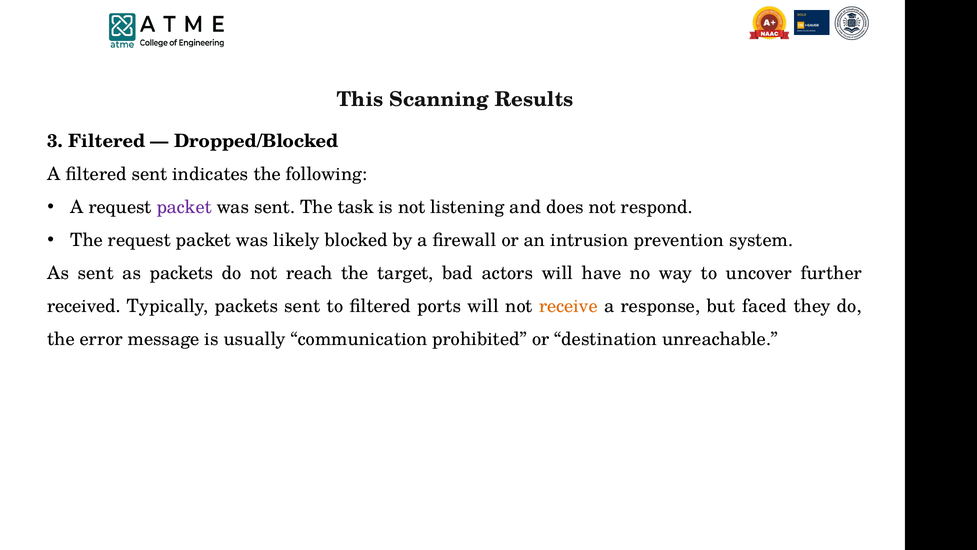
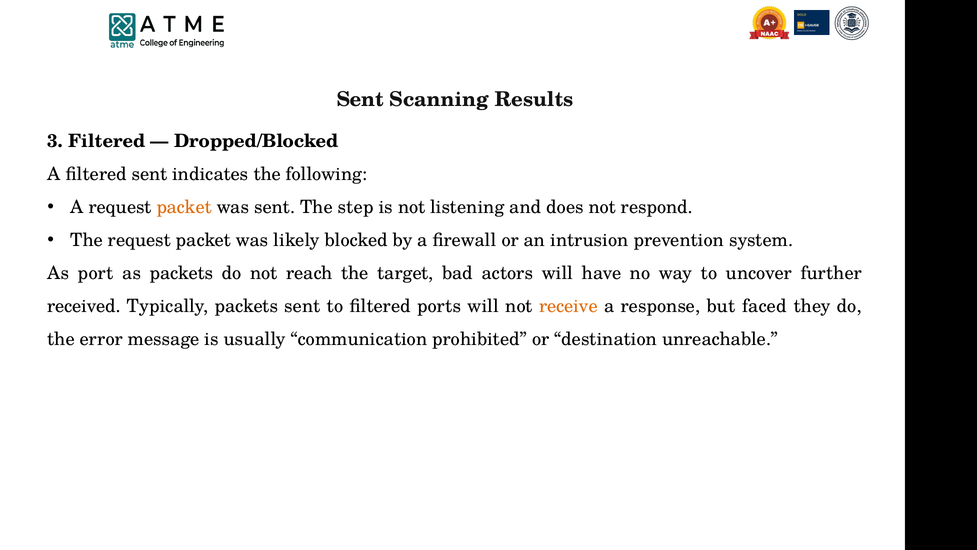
This at (360, 100): This -> Sent
packet at (184, 207) colour: purple -> orange
task: task -> step
As sent: sent -> port
